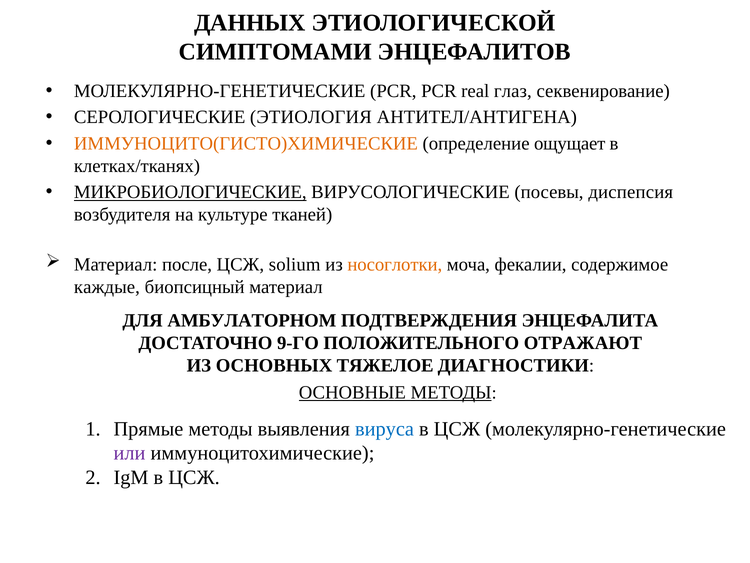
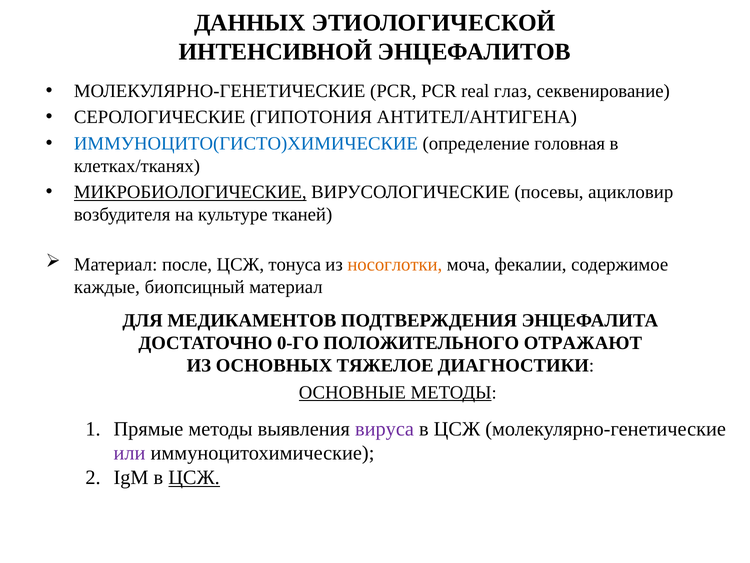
СИМПТОМАМИ: СИМПТОМАМИ -> ИНТЕНСИВНОЙ
ЭТИОЛОГИЯ: ЭТИОЛОГИЯ -> ГИПОТОНИЯ
ИММУНОЦИТО(ГИСТО)ХИМИЧЕСКИЕ colour: orange -> blue
ощущает: ощущает -> головная
диспепсия: диспепсия -> ацикловир
solium: solium -> тонуса
АМБУЛАТОРНОМ: АМБУЛАТОРНОМ -> МЕДИКАМЕНТОВ
9-ГО: 9-ГО -> 0-ГО
вируса colour: blue -> purple
ЦСЖ at (194, 477) underline: none -> present
